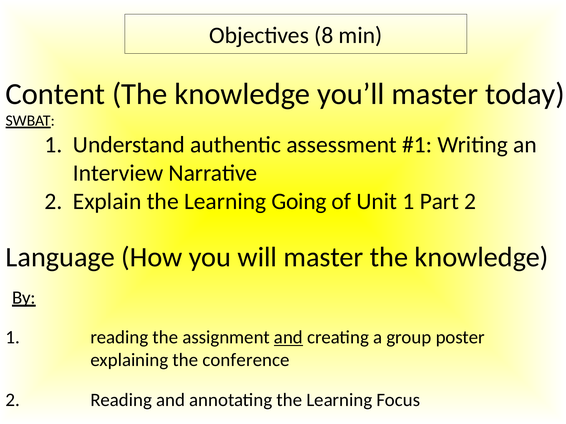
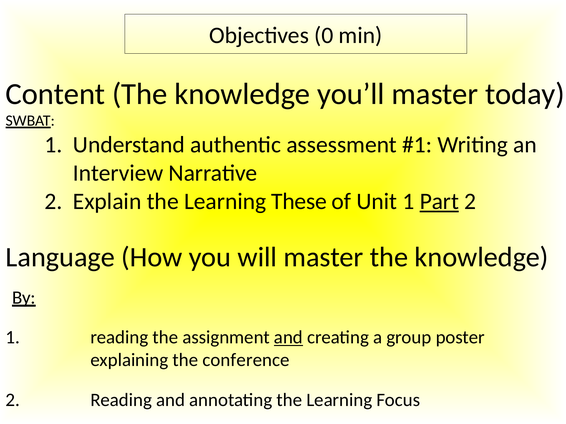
8: 8 -> 0
Going: Going -> These
Part underline: none -> present
